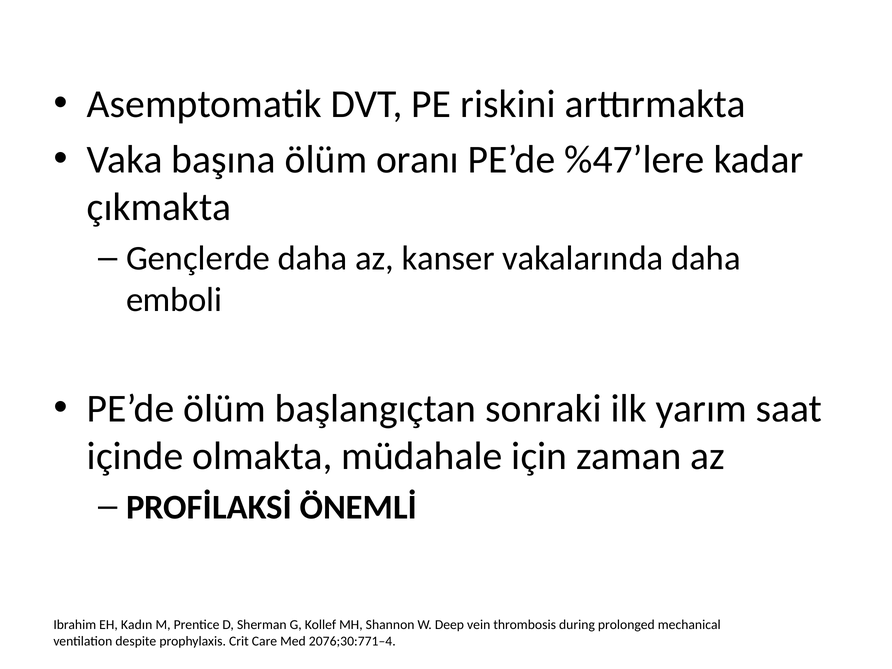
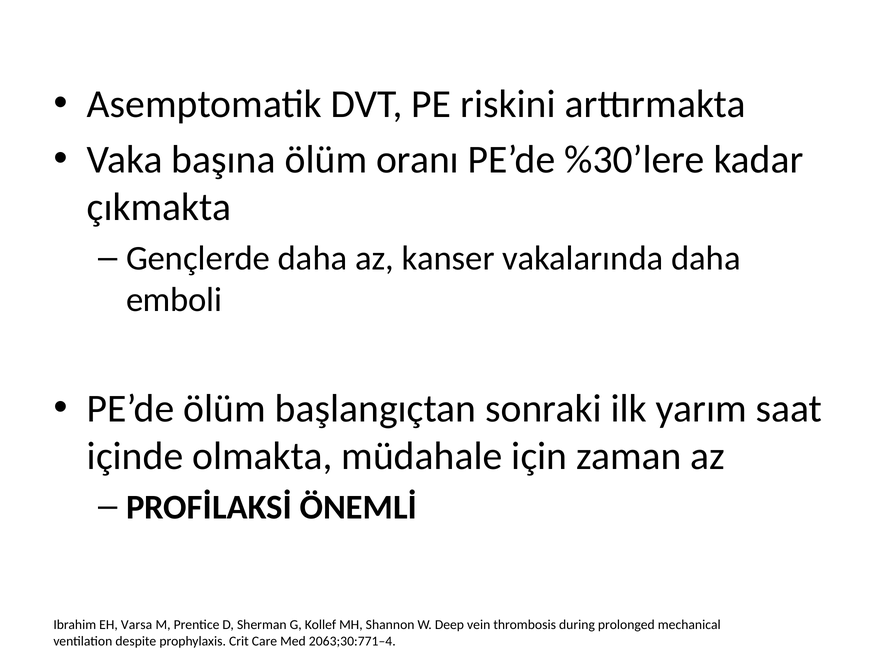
%47’lere: %47’lere -> %30’lere
Kadın: Kadın -> Varsa
2076;30:771–4: 2076;30:771–4 -> 2063;30:771–4
